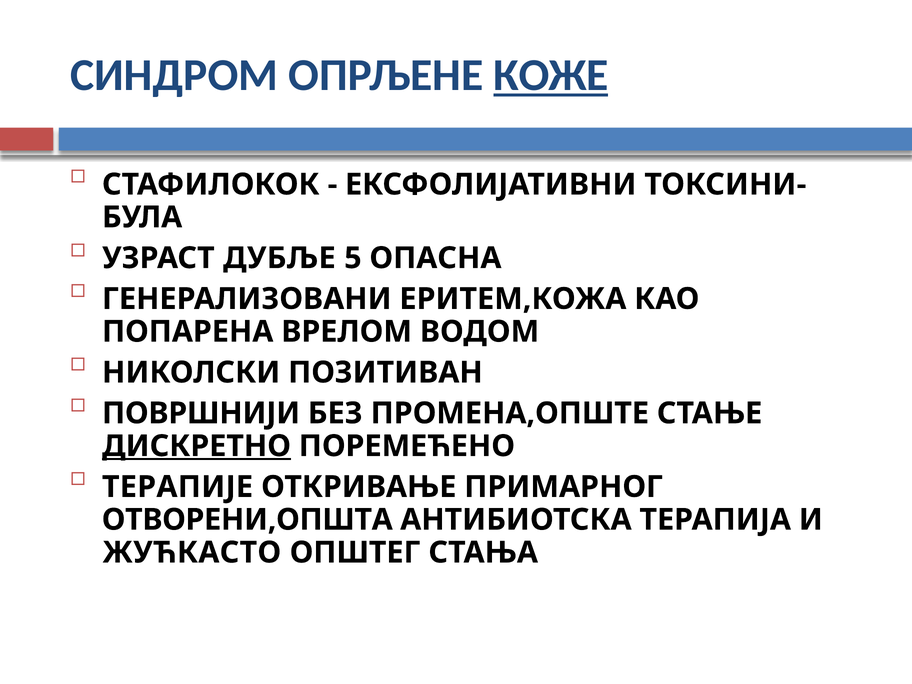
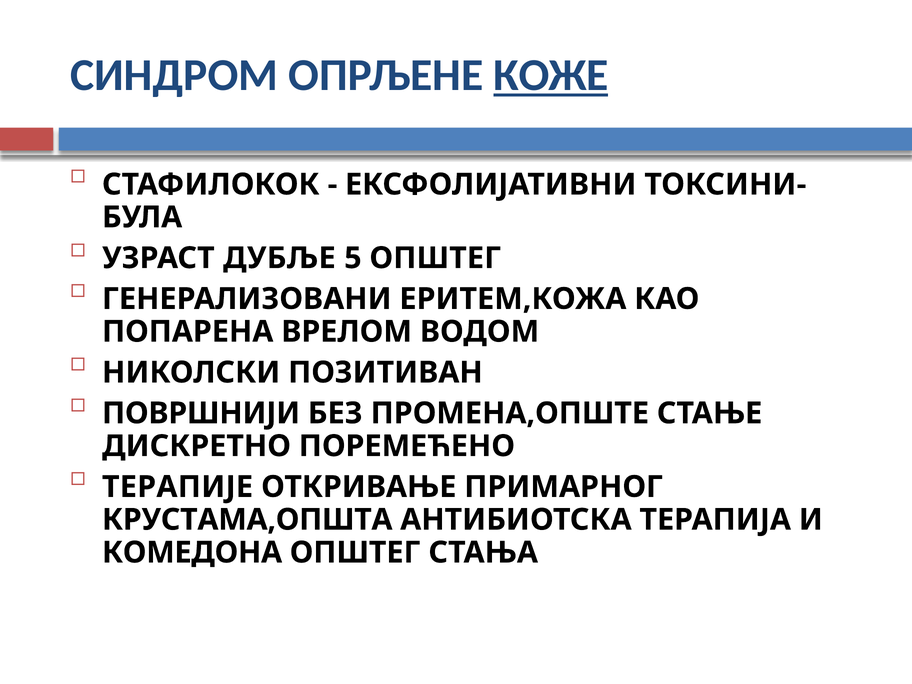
5 ОПАСНА: ОПАСНА -> ОПШТЕГ
ДИСКРЕТНО underline: present -> none
ОТВОРЕНИ,ОПШТА: ОТВОРЕНИ,ОПШТА -> КРУСТАМА,ОПШТА
ЖУЋКАСТО: ЖУЋКАСТО -> КОМЕДОНА
